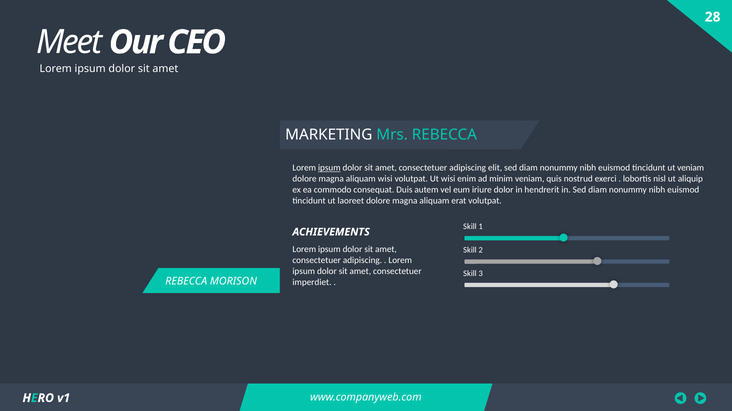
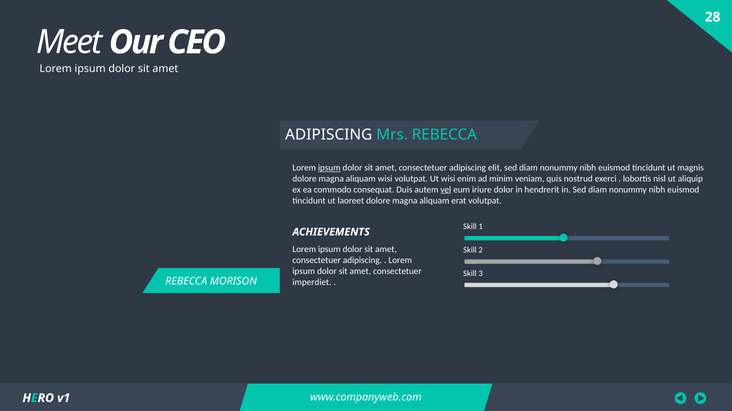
MARKETING at (329, 135): MARKETING -> ADIPISCING
ut veniam: veniam -> magnis
vel underline: none -> present
